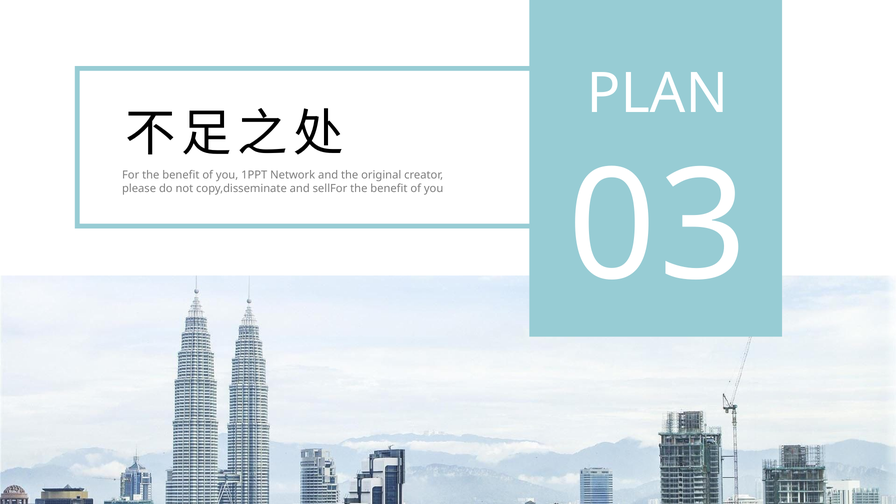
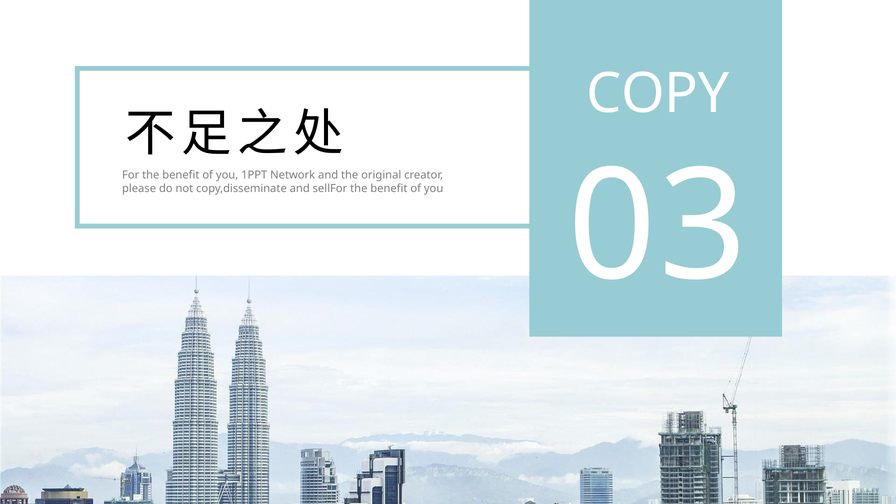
PLAN: PLAN -> COPY
